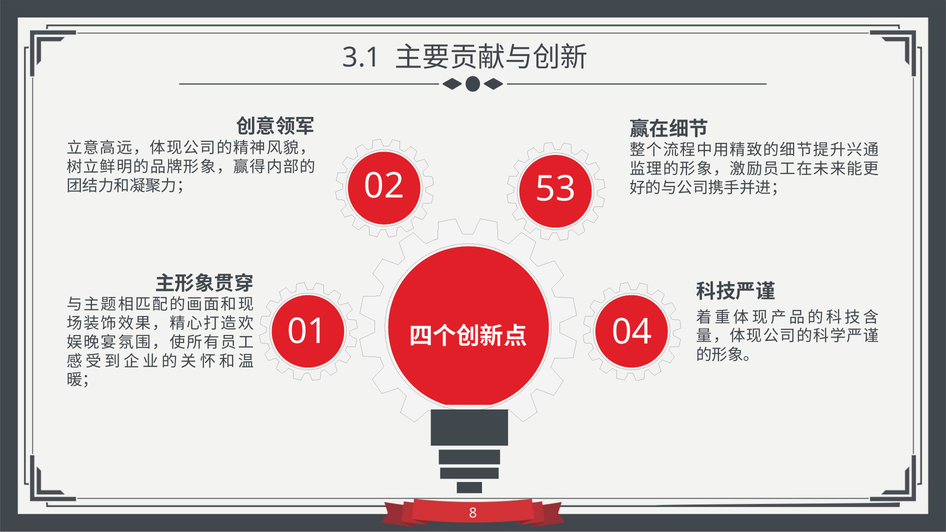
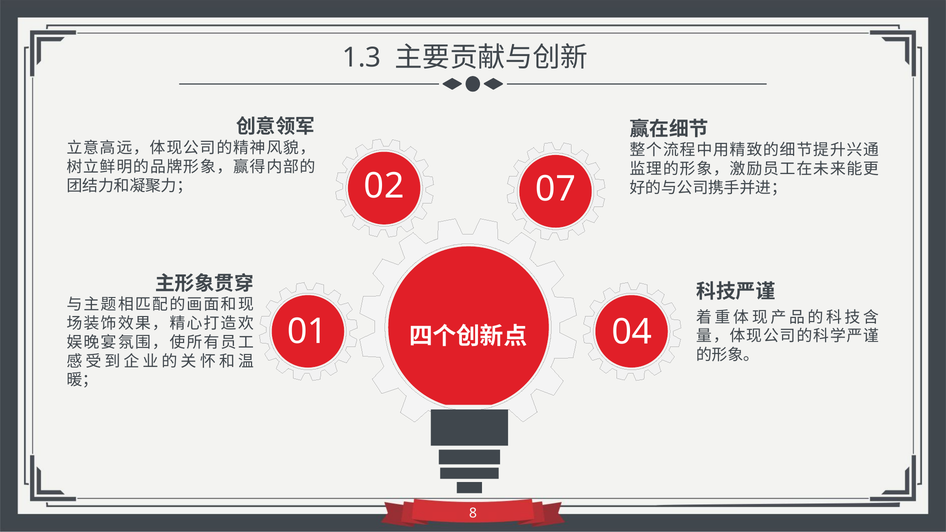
3.1: 3.1 -> 1.3
53: 53 -> 07
